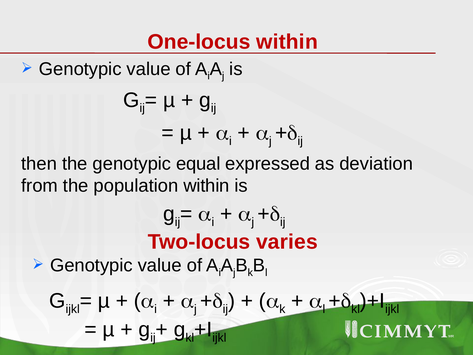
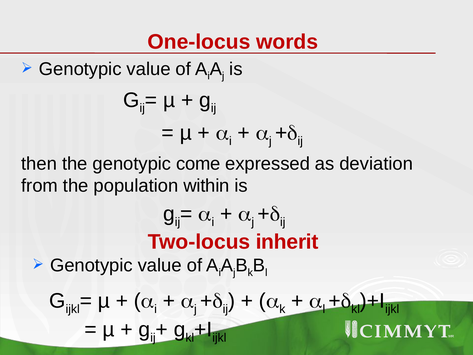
One-locus within: within -> words
equal: equal -> come
varies: varies -> inherit
